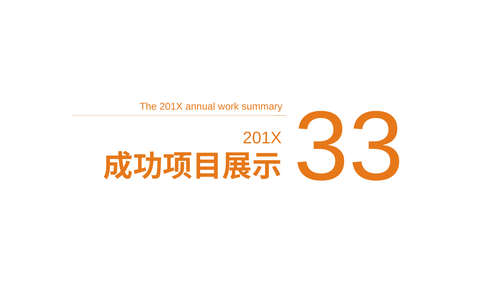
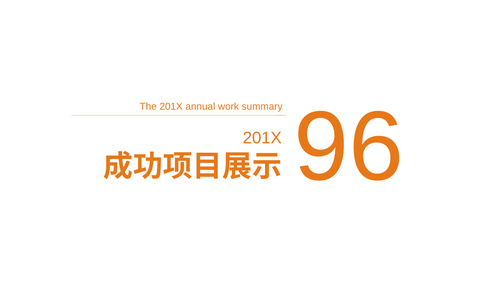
33: 33 -> 96
